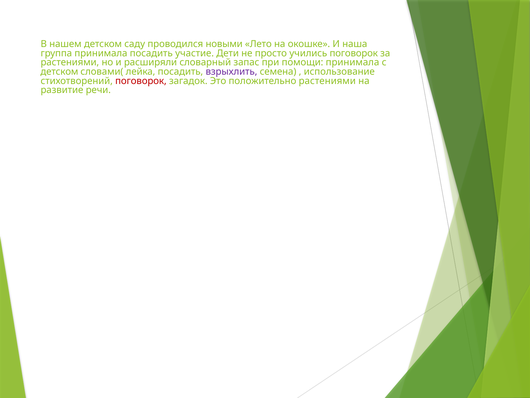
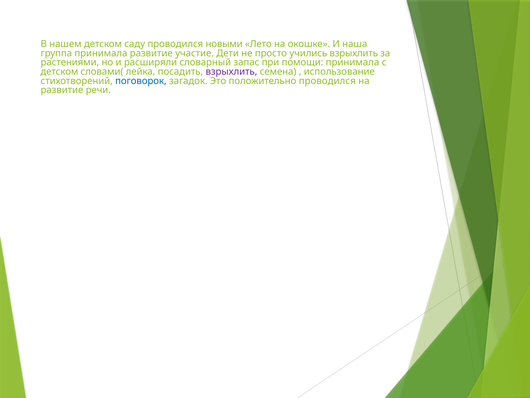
принимала посадить: посадить -> развитие
учились поговорок: поговорок -> взрыхлить
поговорок at (141, 81) colour: red -> blue
положительно растениями: растениями -> проводился
